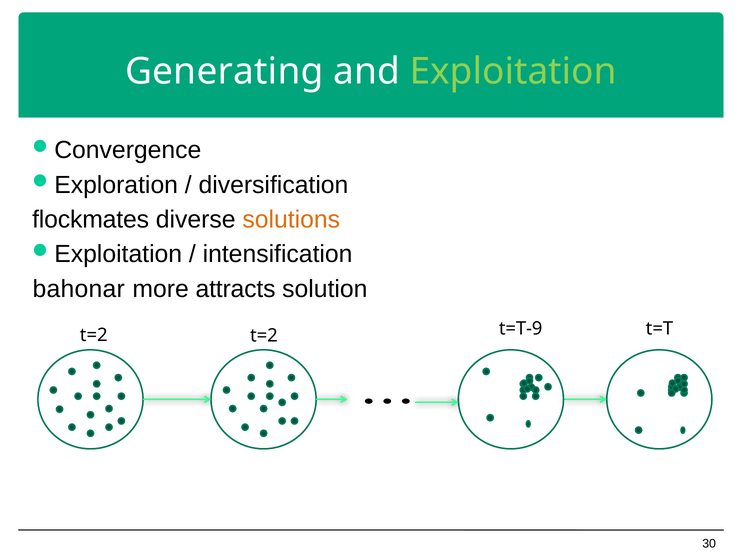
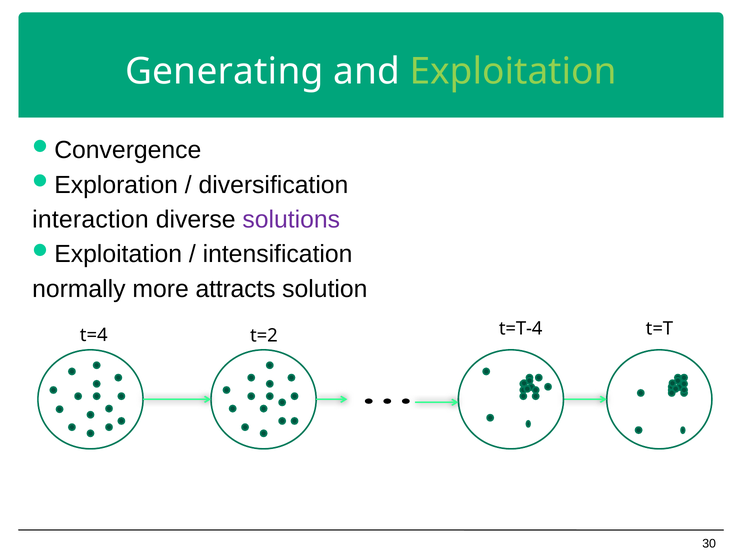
flockmates: flockmates -> interaction
solutions colour: orange -> purple
bahonar: bahonar -> normally
t=T-9: t=T-9 -> t=T-4
t=2 at (94, 335): t=2 -> t=4
